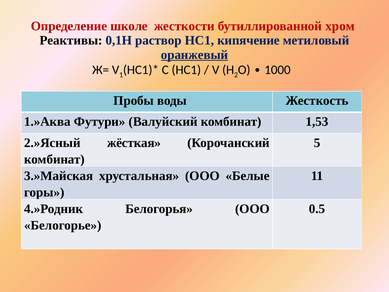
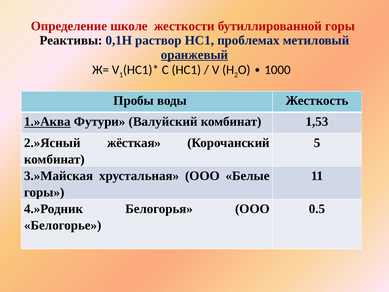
бутиллированной хром: хром -> горы
кипячение: кипячение -> проблемах
1.»Аква underline: none -> present
